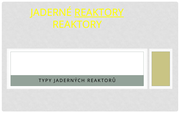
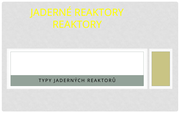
REAKTORY at (99, 13) underline: present -> none
